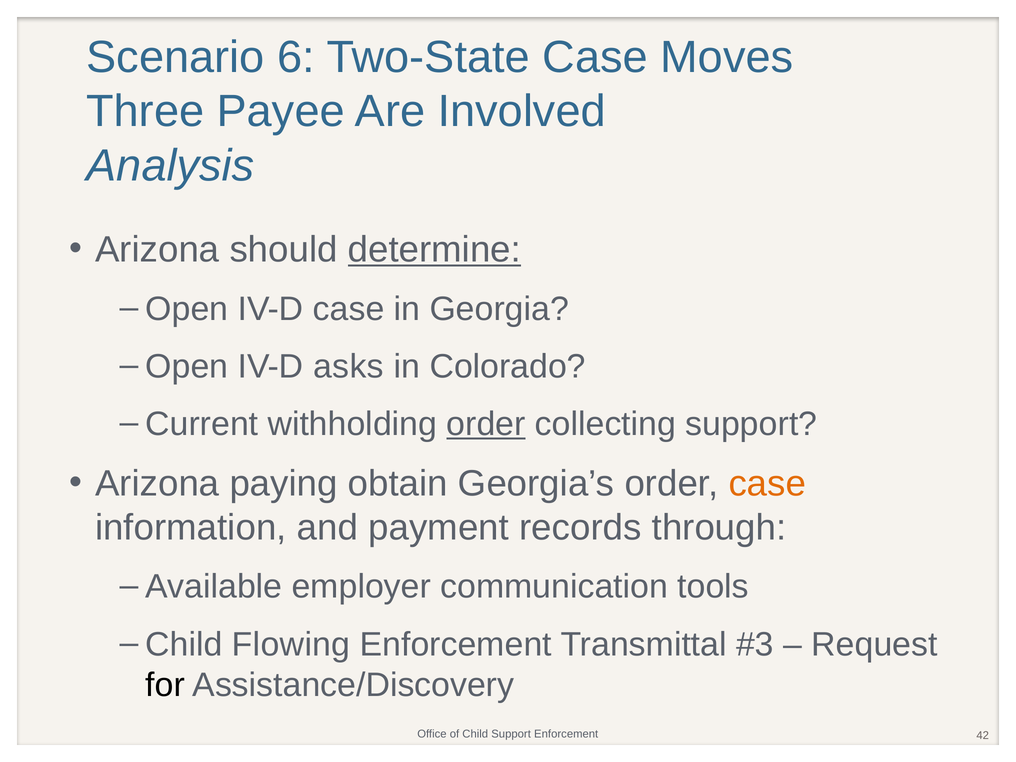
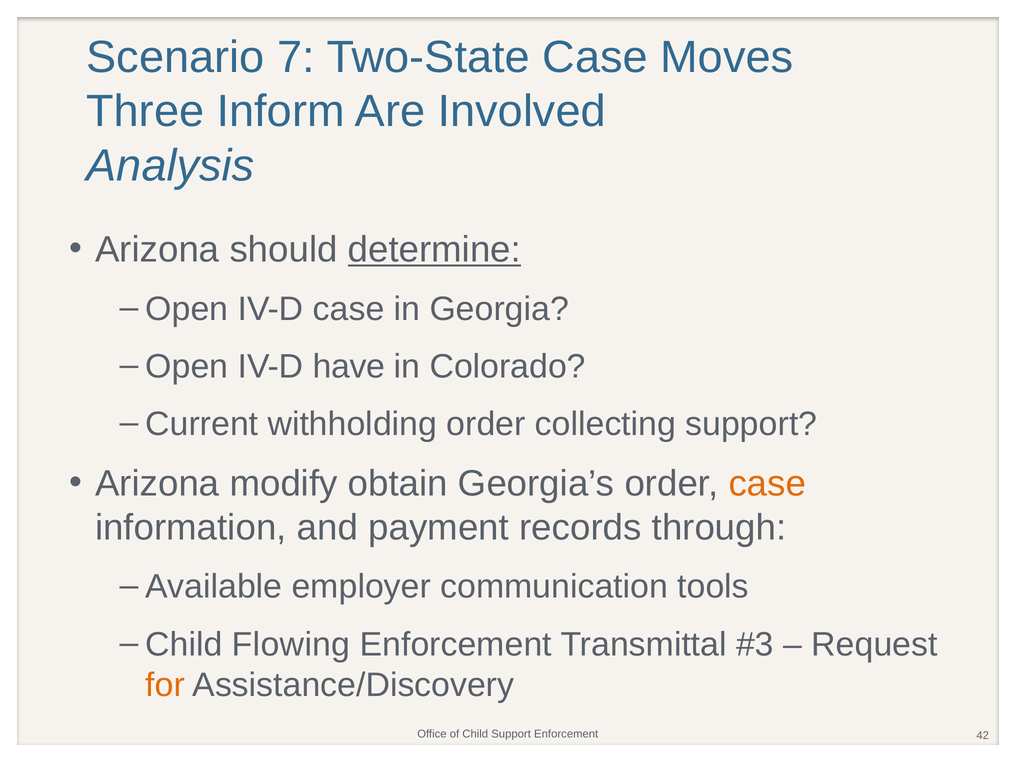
6: 6 -> 7
Payee: Payee -> Inform
asks: asks -> have
order at (486, 424) underline: present -> none
paying: paying -> modify
for colour: black -> orange
